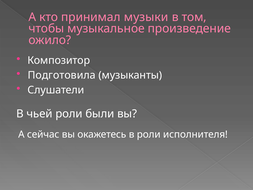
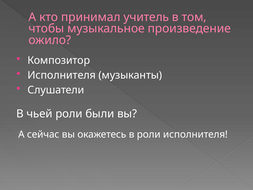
музыки: музыки -> учитель
Подготовила at (62, 75): Подготовила -> Исполнителя
